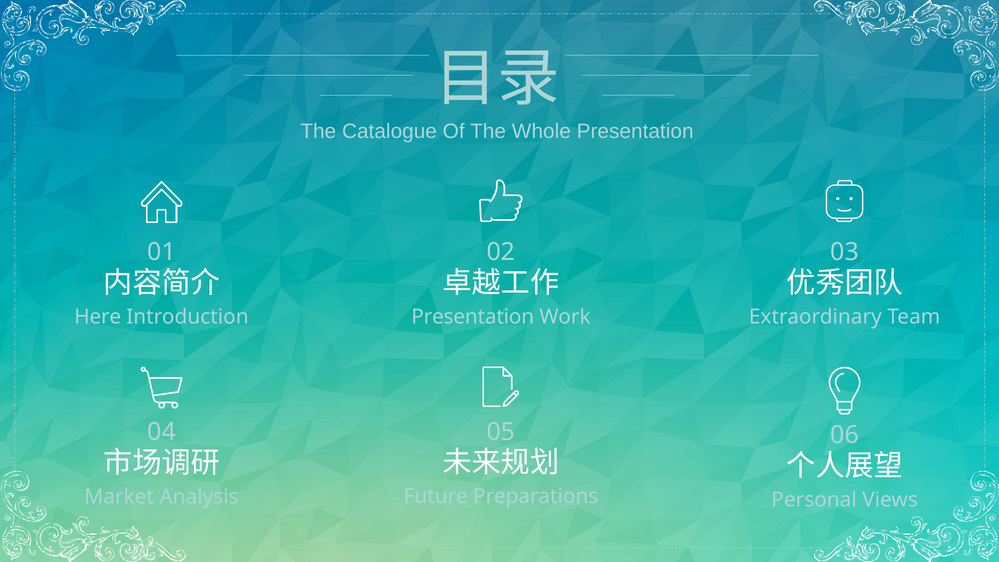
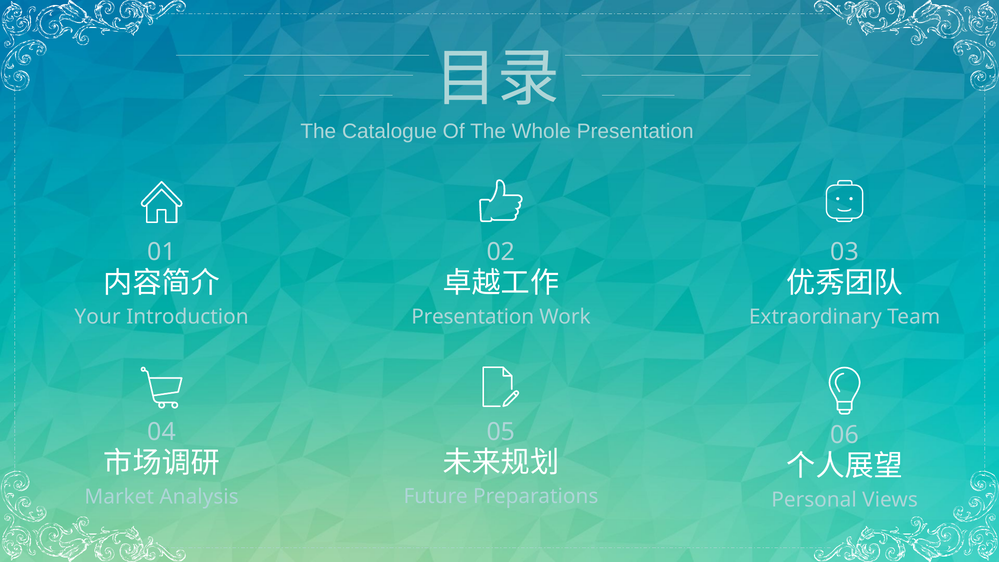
Here: Here -> Your
